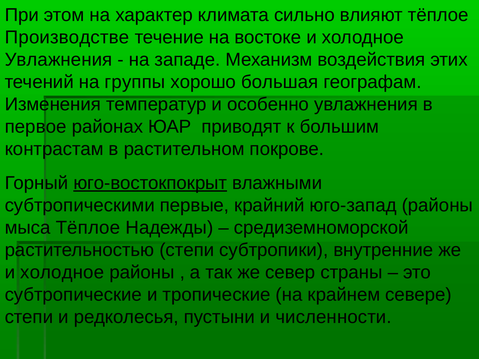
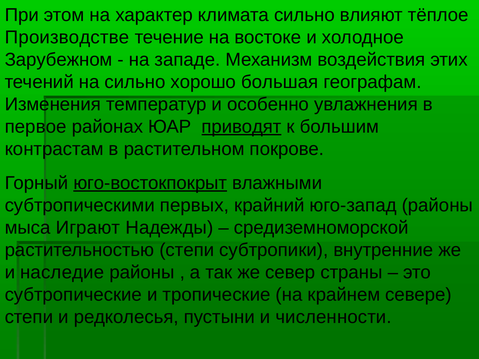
Увлажнения at (59, 60): Увлажнения -> Зарубежном
на группы: группы -> сильно
приводят underline: none -> present
первые: первые -> первых
мыса Тёплое: Тёплое -> Играют
холодное at (62, 273): холодное -> наследие
